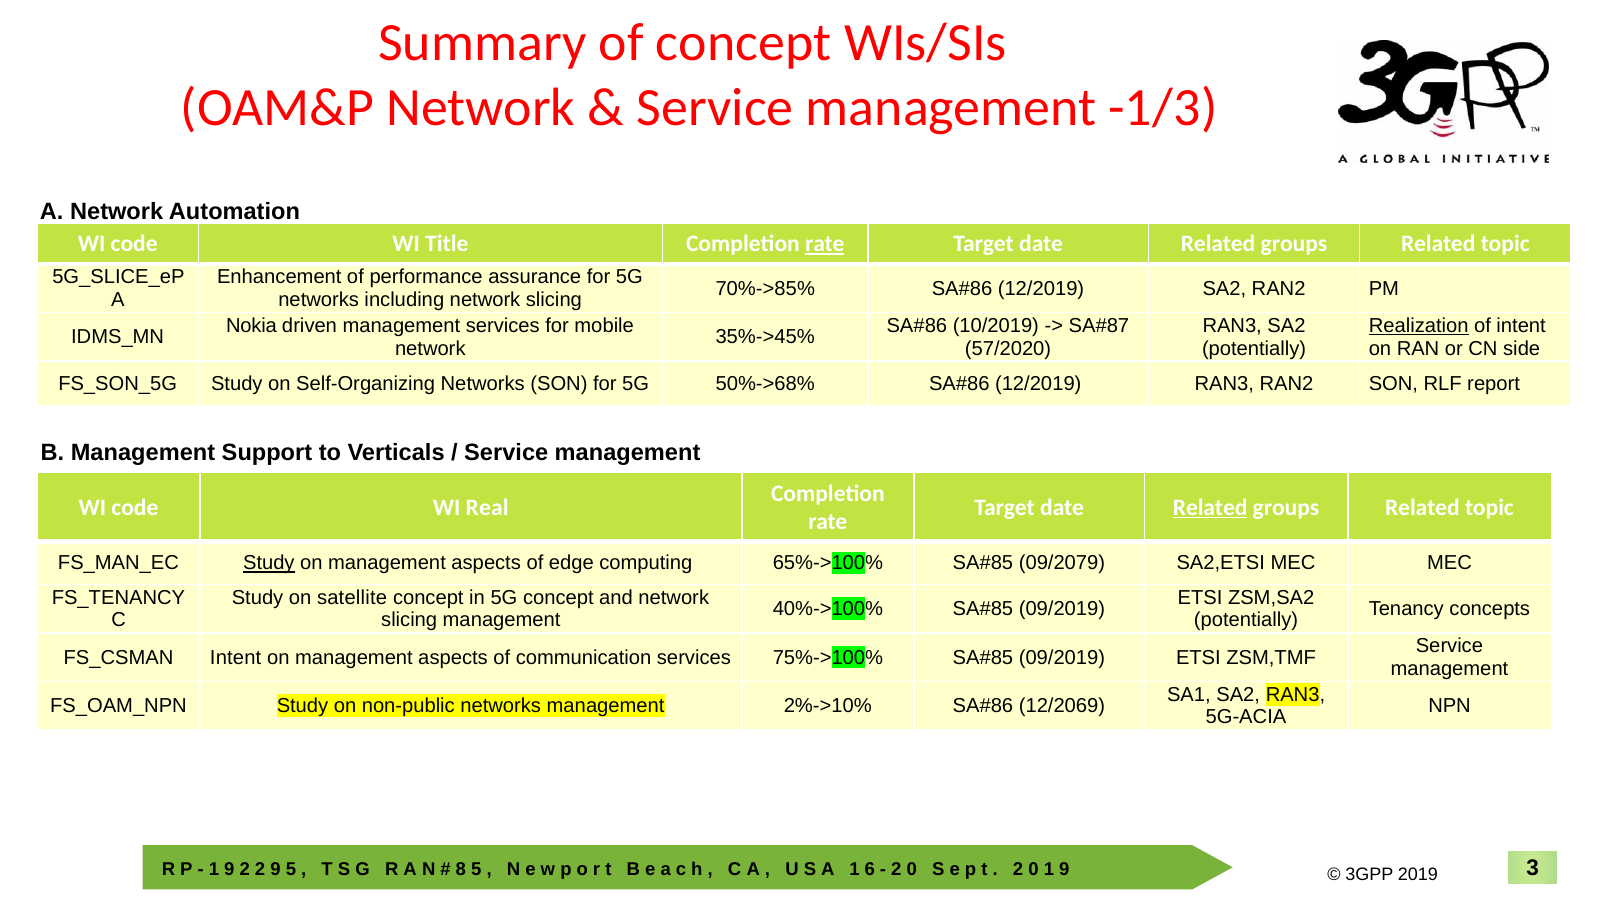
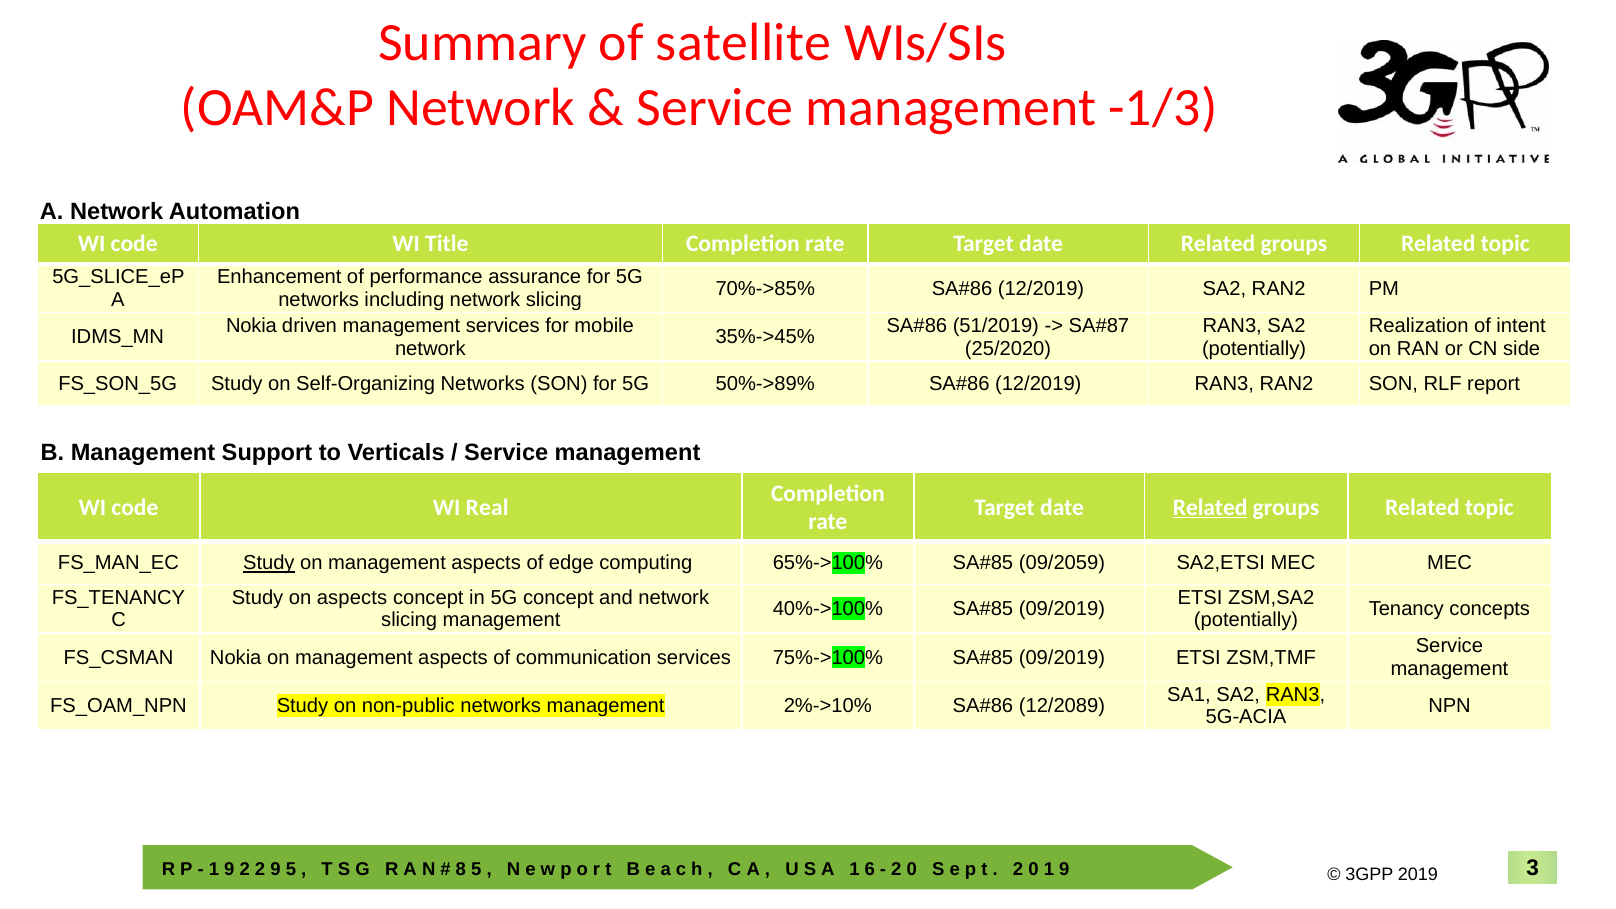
of concept: concept -> satellite
rate at (825, 244) underline: present -> none
10/2019: 10/2019 -> 51/2019
Realization underline: present -> none
57/2020: 57/2020 -> 25/2020
50%->68%: 50%->68% -> 50%->89%
09/2079: 09/2079 -> 09/2059
on satellite: satellite -> aspects
Intent at (236, 657): Intent -> Nokia
12/2069: 12/2069 -> 12/2089
